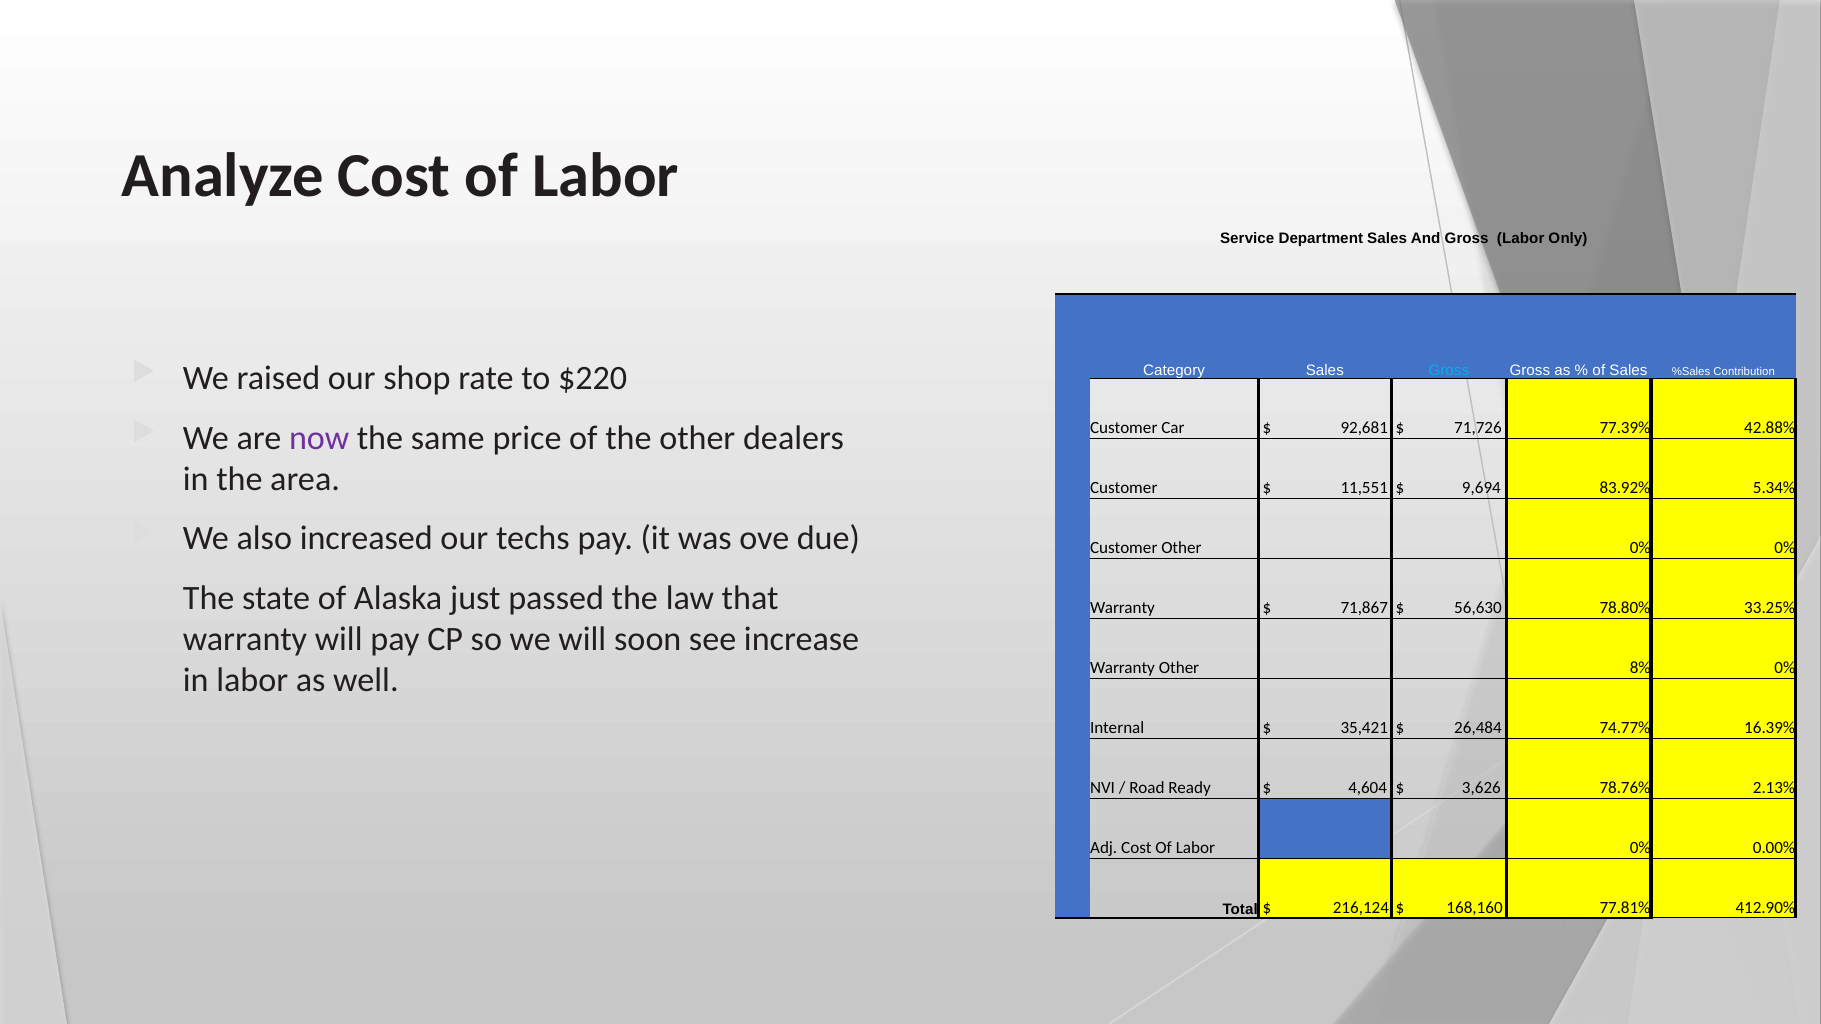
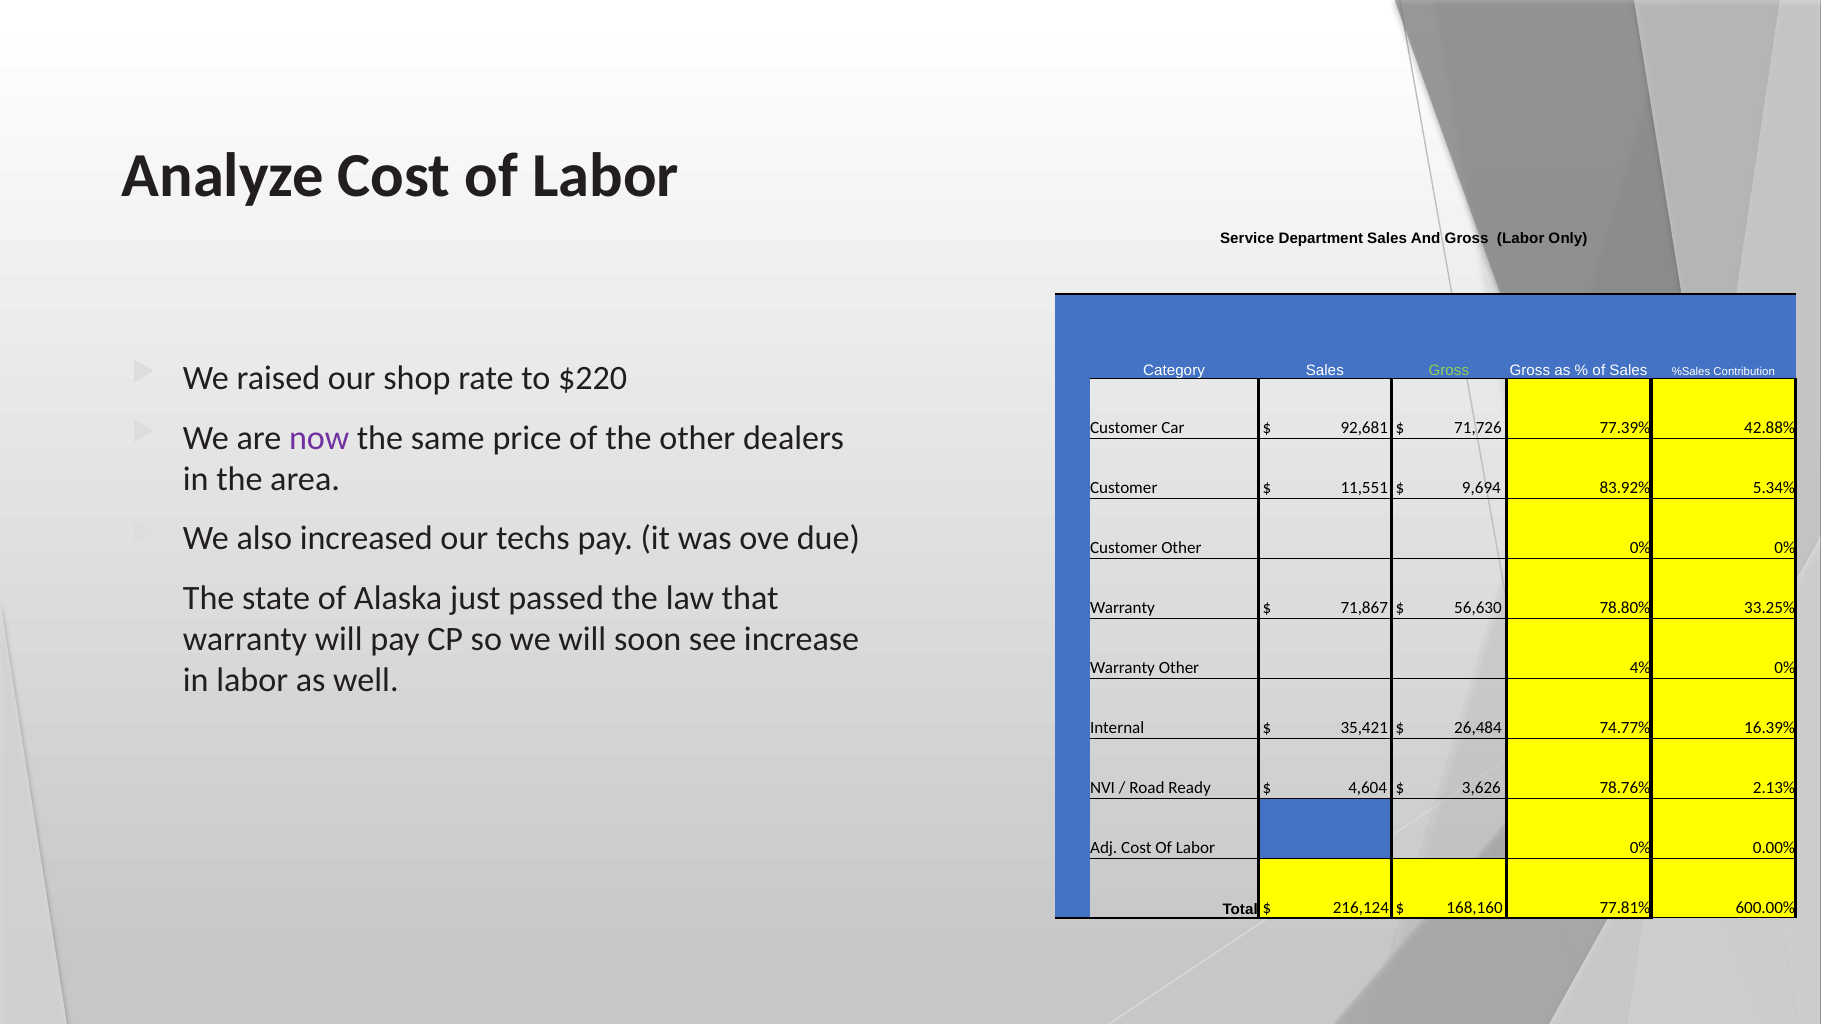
Gross at (1449, 370) colour: light blue -> light green
8%: 8% -> 4%
412.90%: 412.90% -> 600.00%
